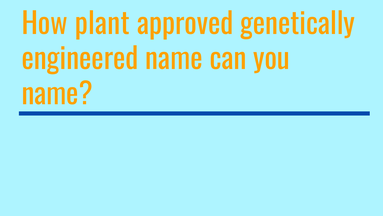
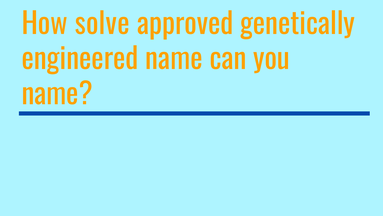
plant: plant -> solve
